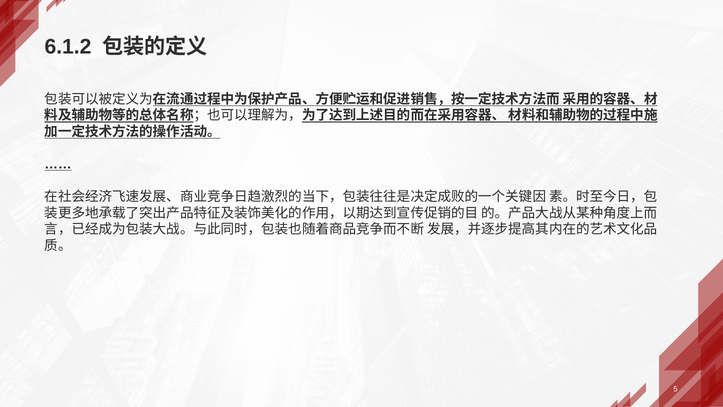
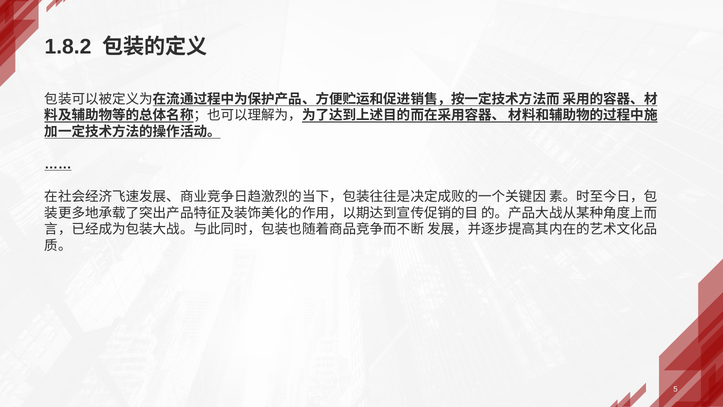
6.1.2: 6.1.2 -> 1.8.2
